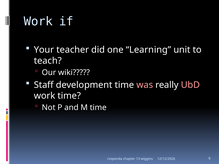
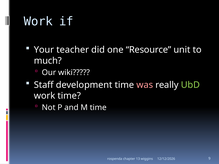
Learning: Learning -> Resource
teach: teach -> much
UbD colour: pink -> light green
